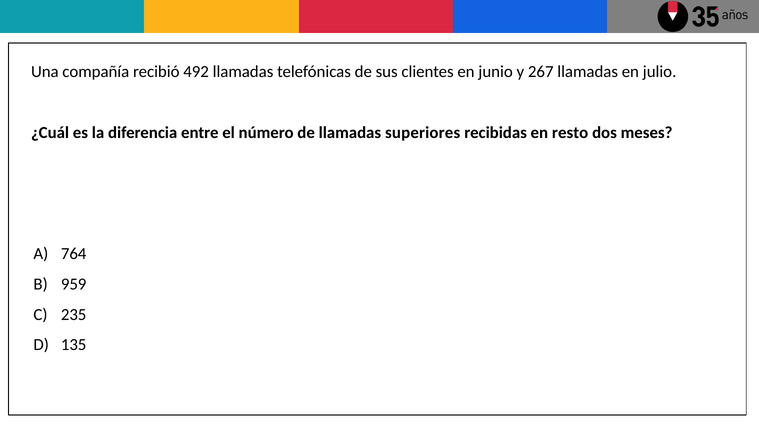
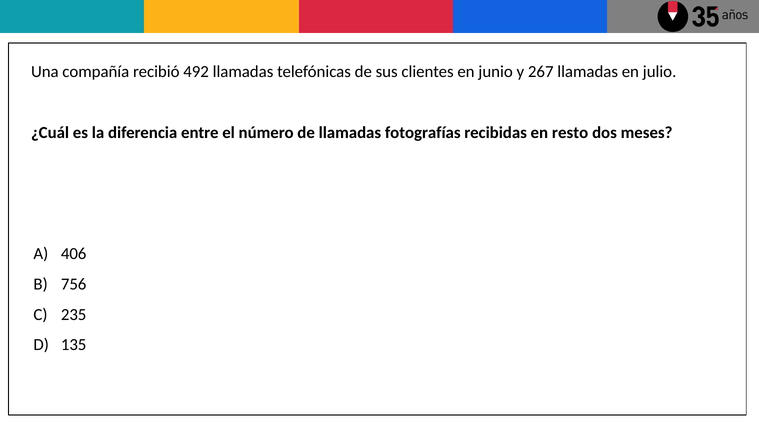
superiores: superiores -> fotografías
764: 764 -> 406
959: 959 -> 756
